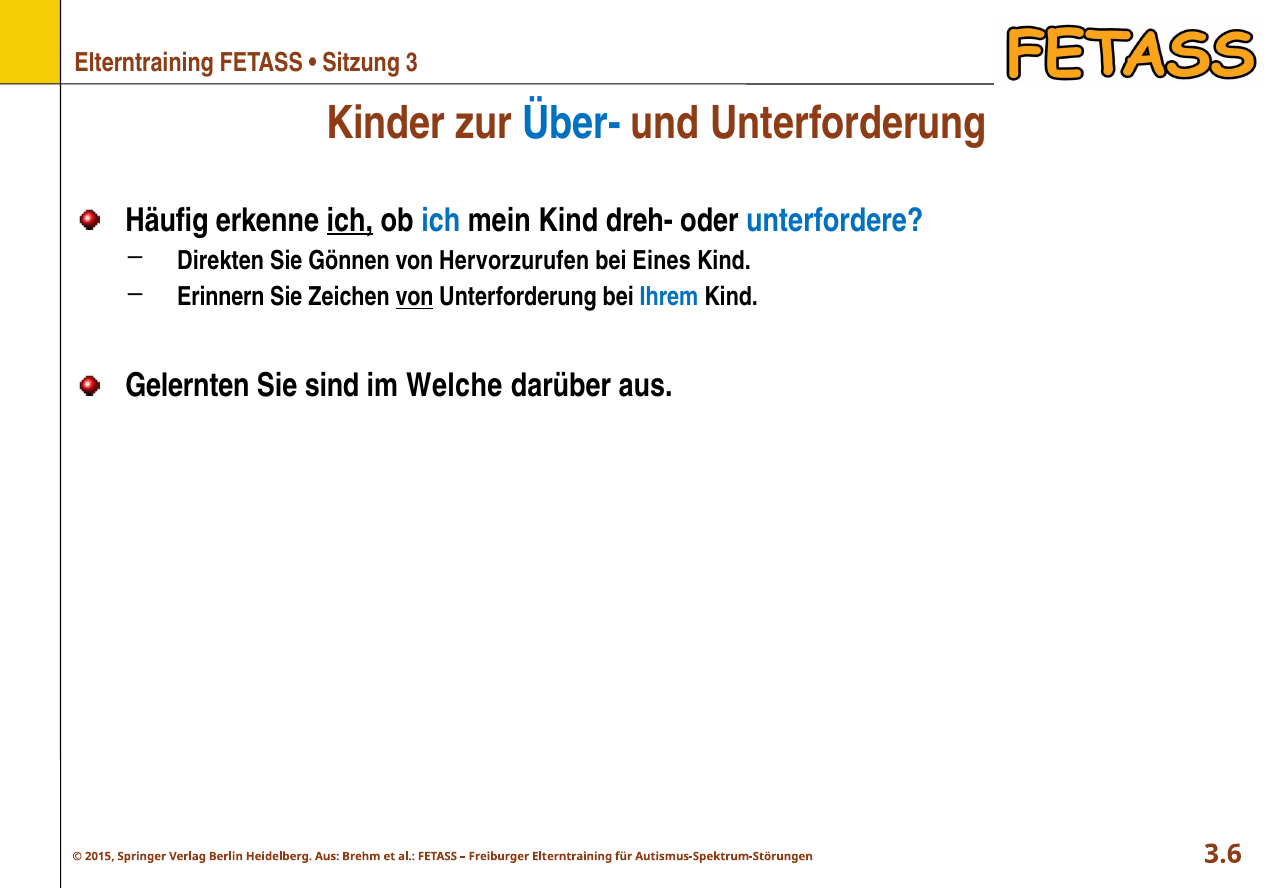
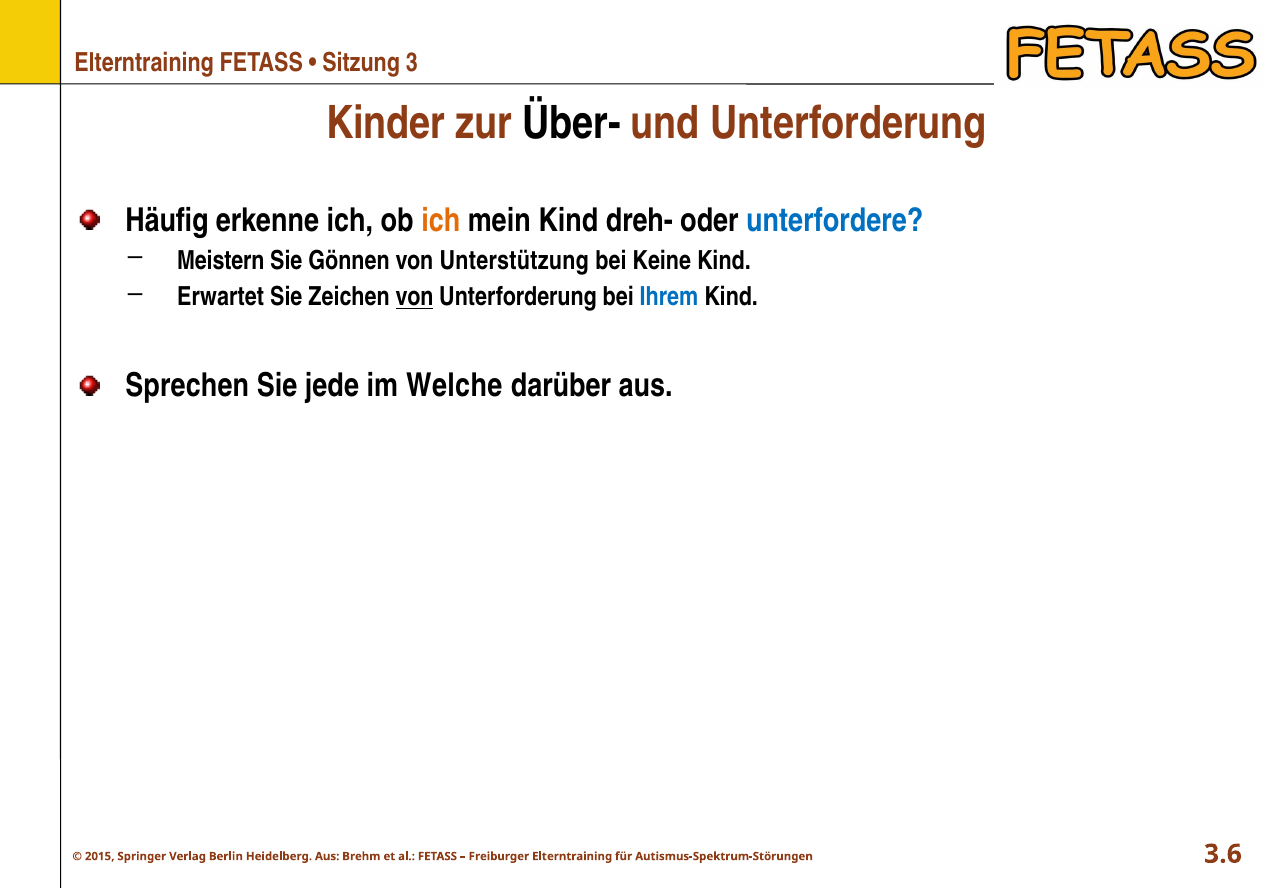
Über- colour: blue -> black
ich at (350, 220) underline: present -> none
ich at (441, 220) colour: blue -> orange
Direkten: Direkten -> Meistern
Hervorzurufen: Hervorzurufen -> Unterstützung
Eines: Eines -> Keine
Erinnern: Erinnern -> Erwartet
Gelernten: Gelernten -> Sprechen
sind: sind -> jede
